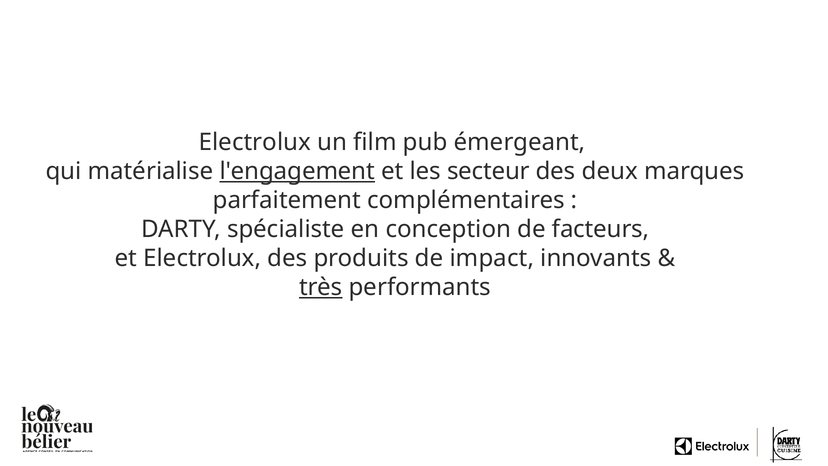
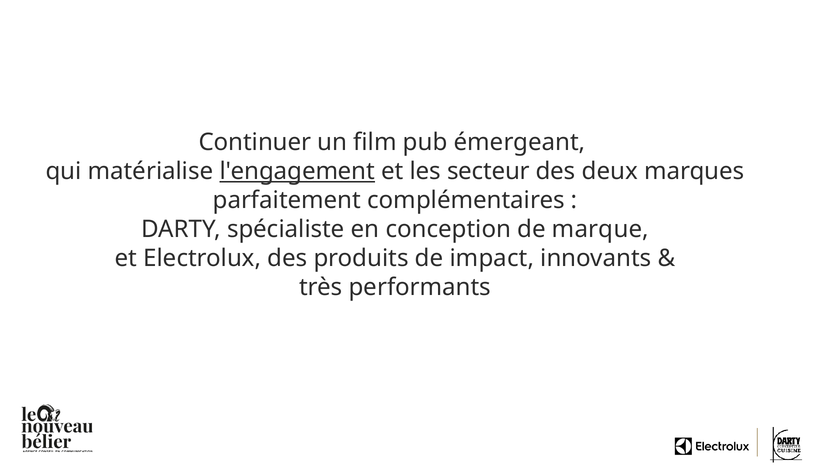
Electrolux at (255, 142): Electrolux -> Continuer
facteurs: facteurs -> marque
très underline: present -> none
